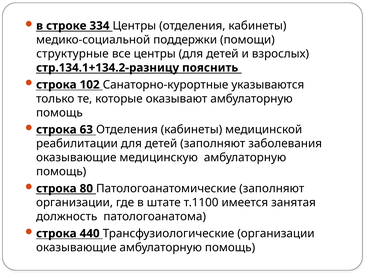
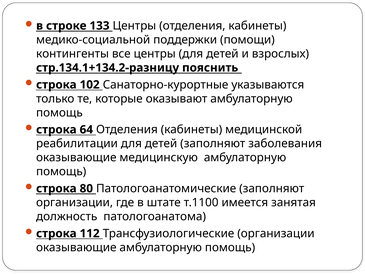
334: 334 -> 133
структурные: структурные -> контингенты
63: 63 -> 64
440: 440 -> 112
